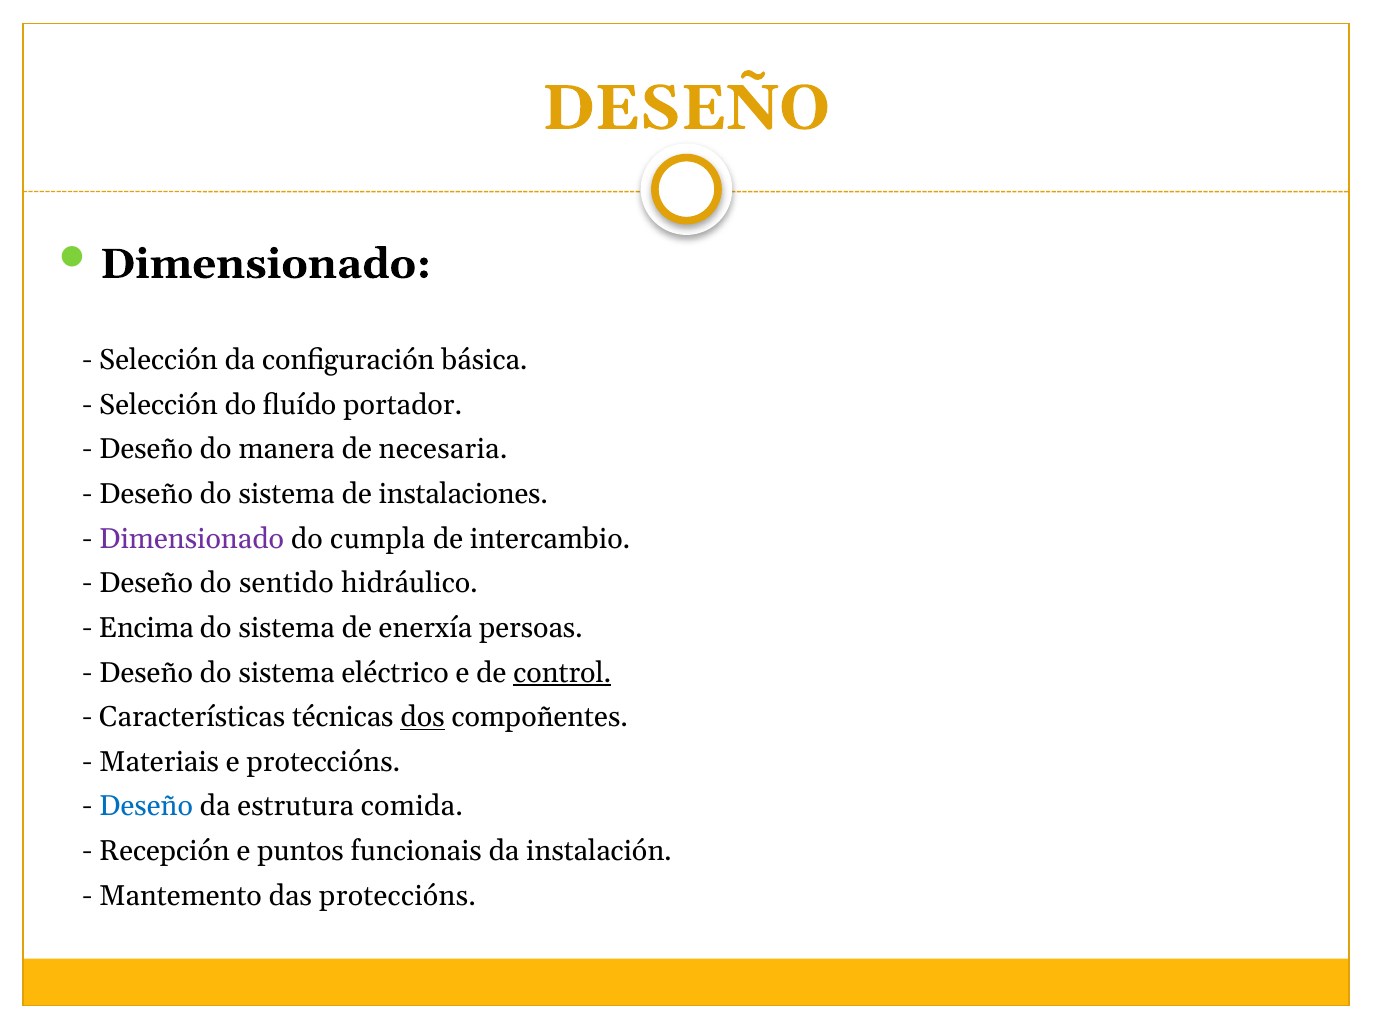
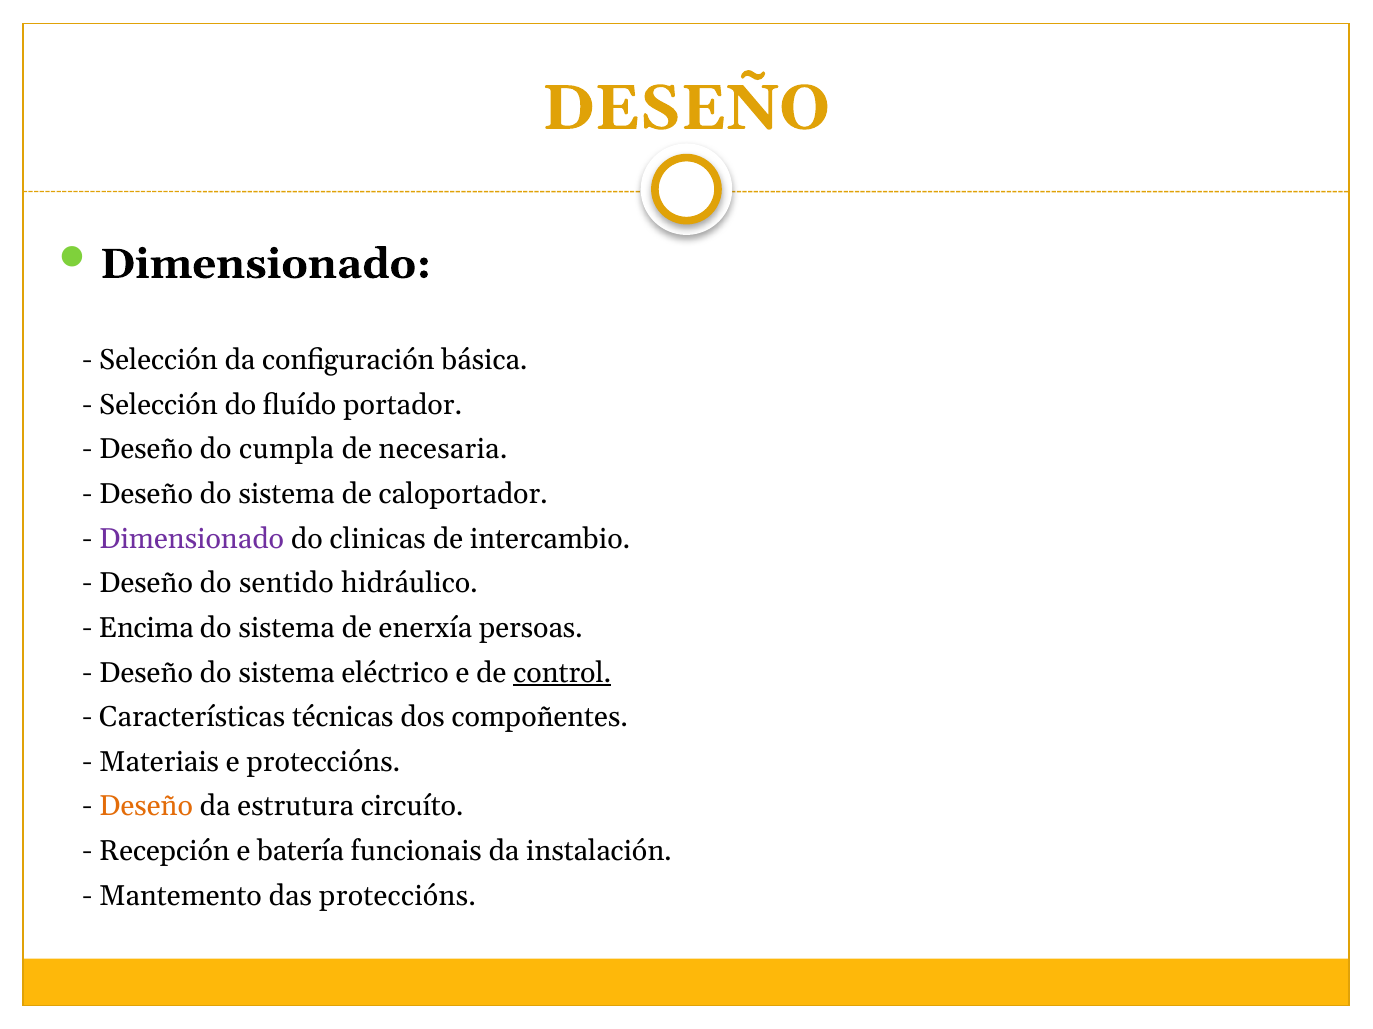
manera: manera -> cumpla
instalaciones: instalaciones -> caloportador
cumpla: cumpla -> clinicas
dos underline: present -> none
Deseño at (146, 807) colour: blue -> orange
comida: comida -> circuíto
puntos: puntos -> batería
